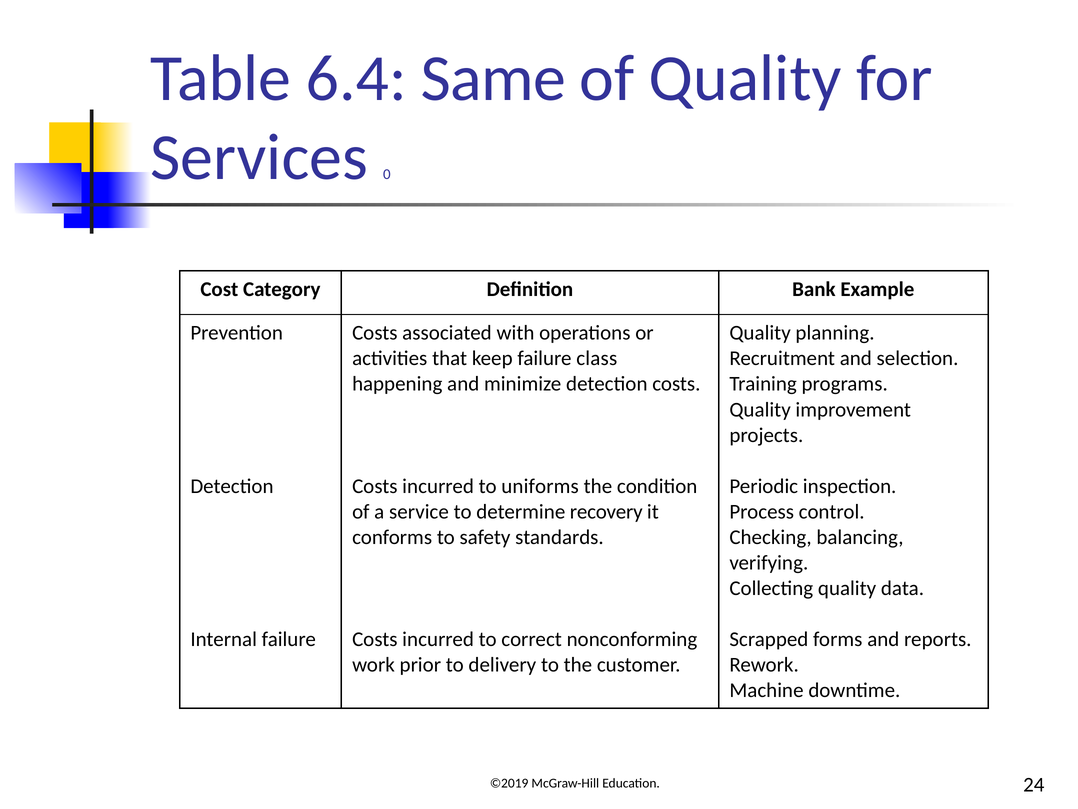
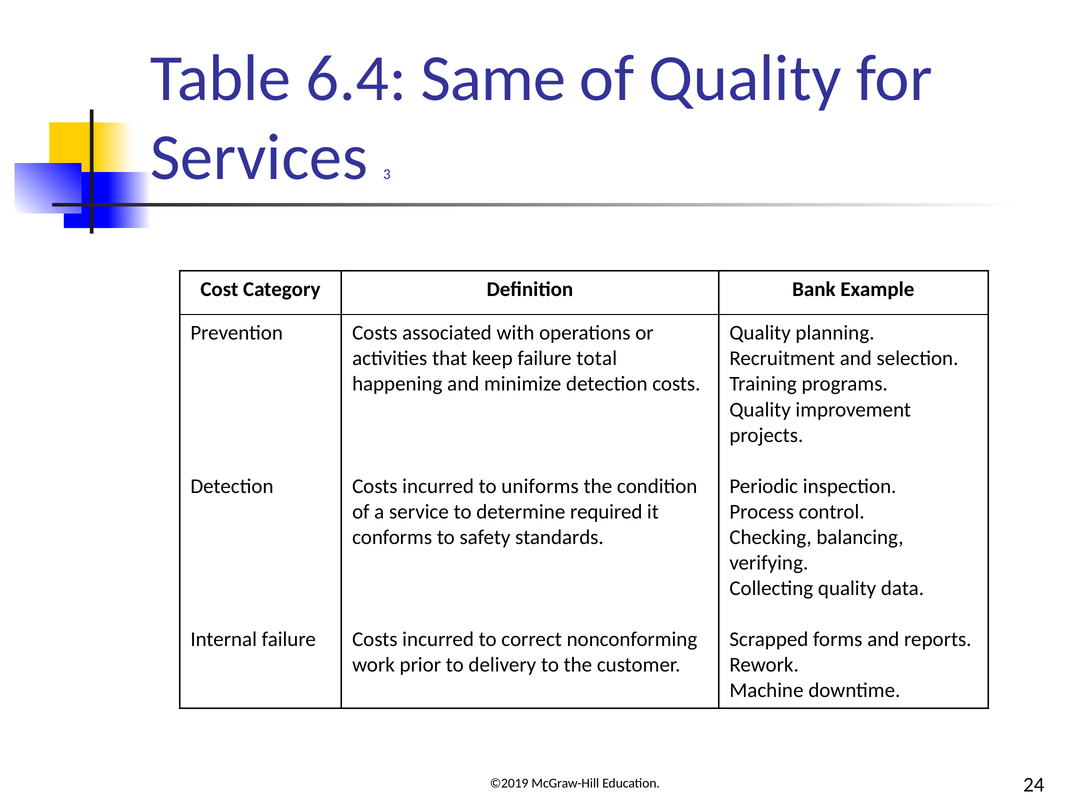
0: 0 -> 3
class: class -> total
recovery: recovery -> required
